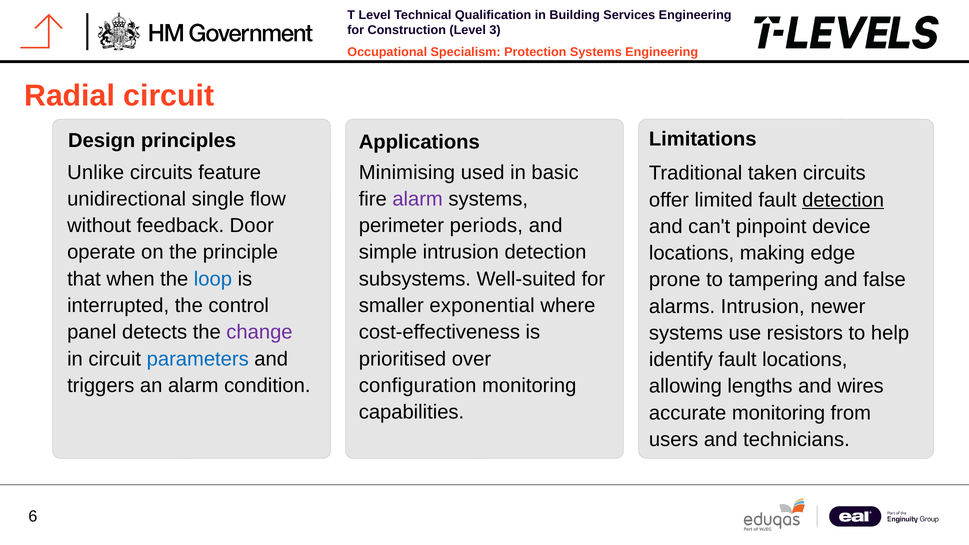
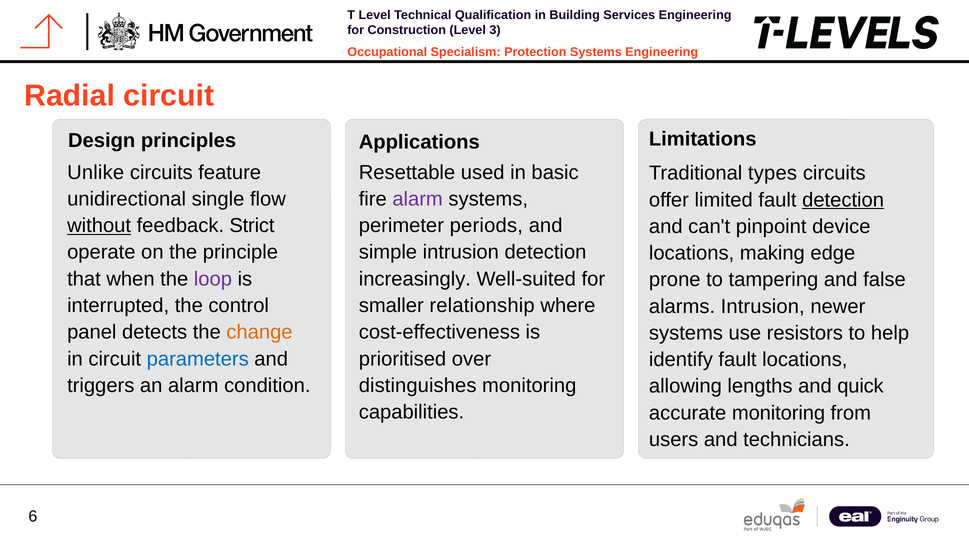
Minimising: Minimising -> Resettable
taken: taken -> types
without underline: none -> present
Door: Door -> Strict
loop colour: blue -> purple
subsystems: subsystems -> increasingly
exponential: exponential -> relationship
change colour: purple -> orange
configuration: configuration -> distinguishes
wires: wires -> quick
